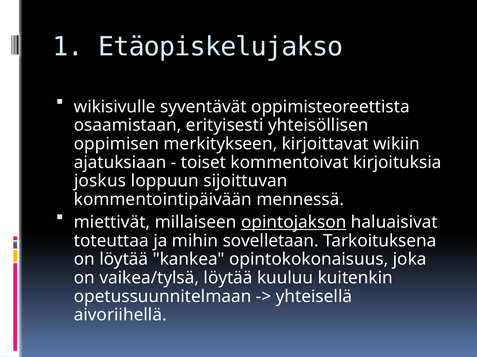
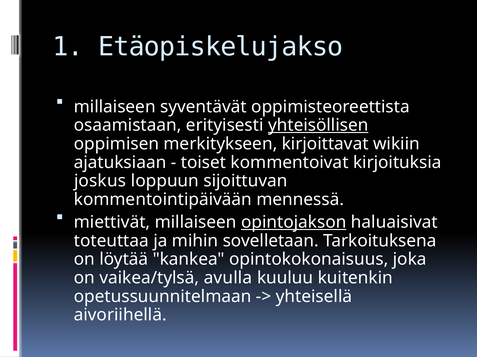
wikisivulle at (115, 107): wikisivulle -> millaiseen
yhteisöllisen underline: none -> present
vaikea/tylsä löytää: löytää -> avulla
